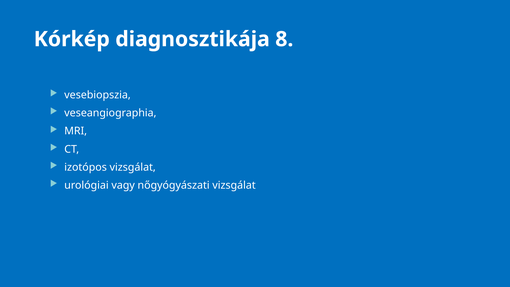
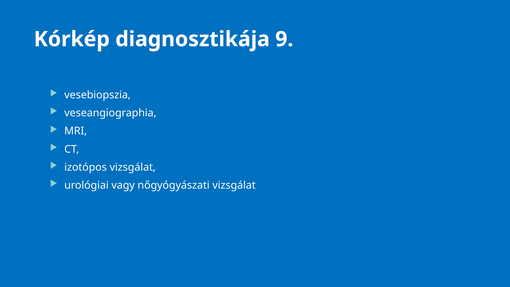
8: 8 -> 9
